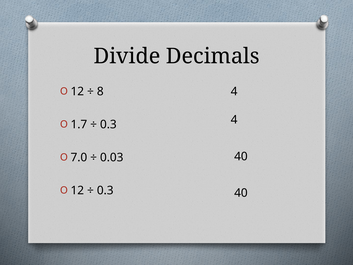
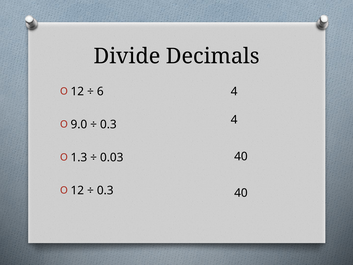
8: 8 -> 6
1.7: 1.7 -> 9.0
7.0: 7.0 -> 1.3
